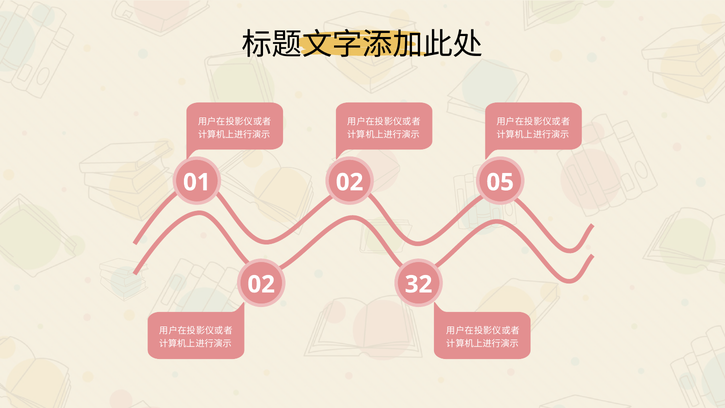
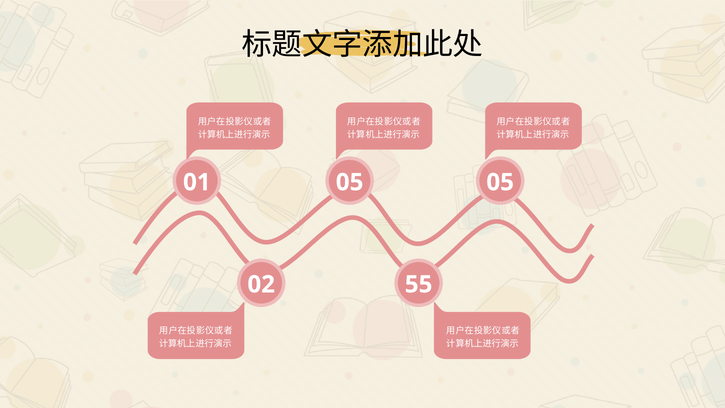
01 02: 02 -> 05
32: 32 -> 55
